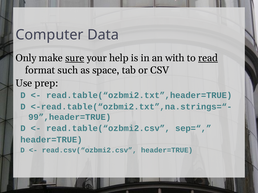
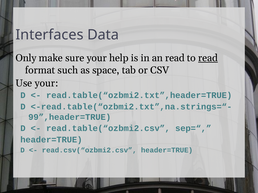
Computer: Computer -> Interfaces
sure underline: present -> none
an with: with -> read
Use prep: prep -> your
